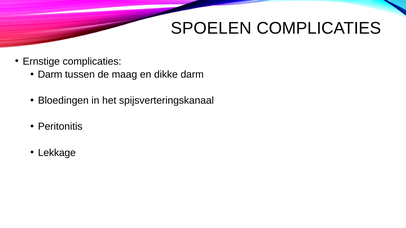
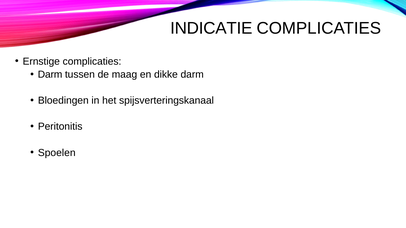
SPOELEN: SPOELEN -> INDICATIE
Lekkage: Lekkage -> Spoelen
